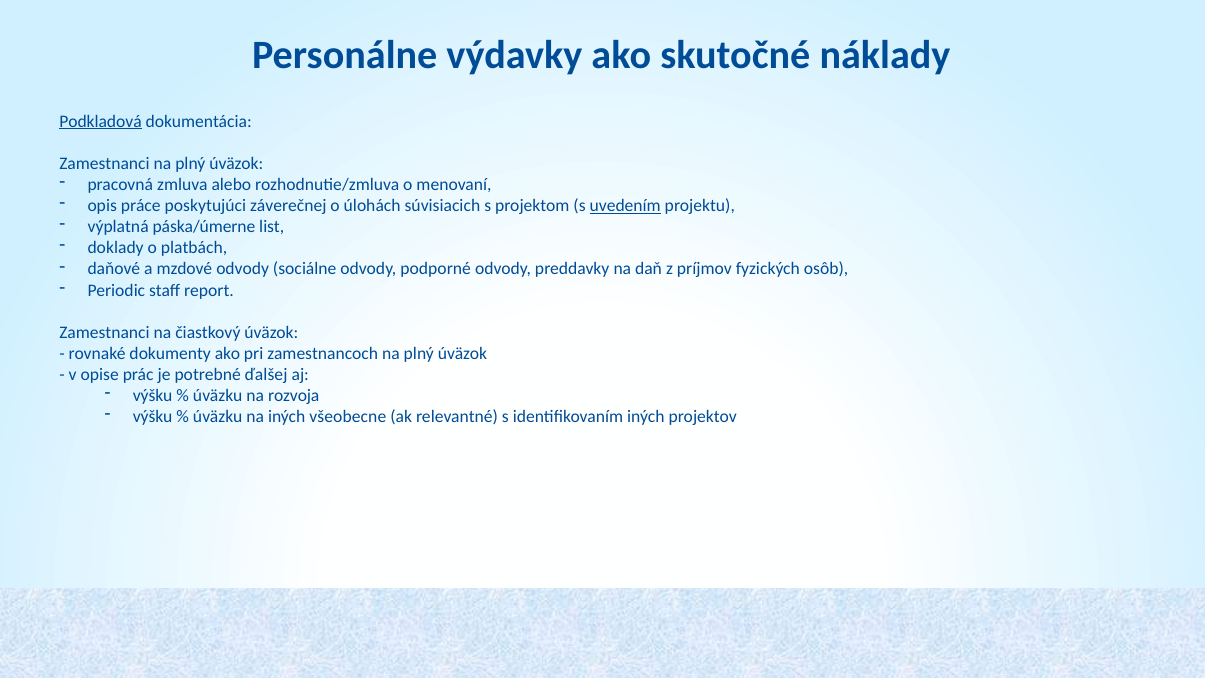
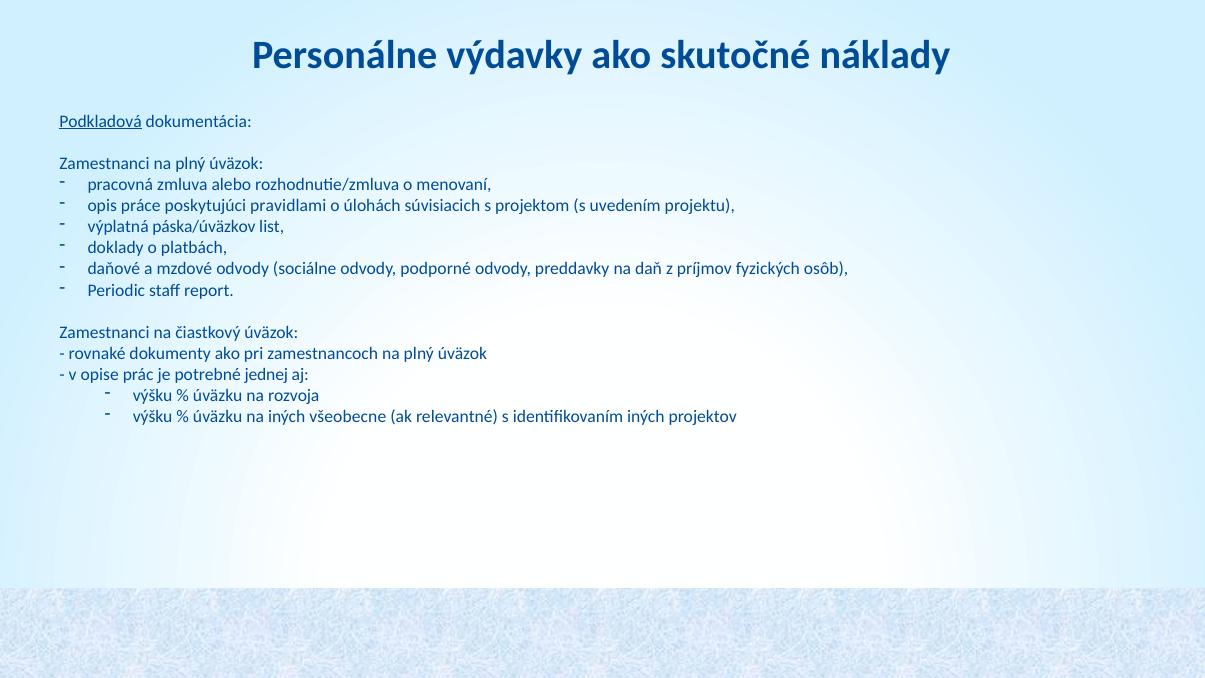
záverečnej: záverečnej -> pravidlami
uvedením underline: present -> none
páska/úmerne: páska/úmerne -> páska/úväzkov
ďalšej: ďalšej -> jednej
